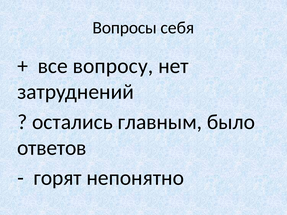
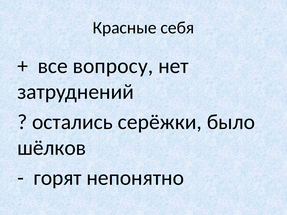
Вопросы: Вопросы -> Красные
главным: главным -> серёжки
ответов: ответов -> шёлков
